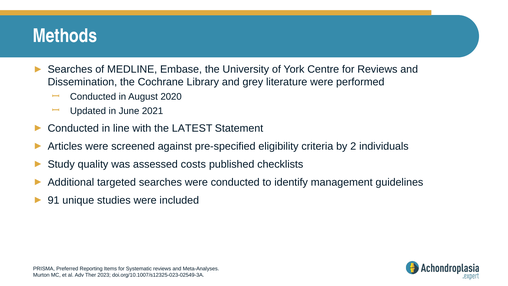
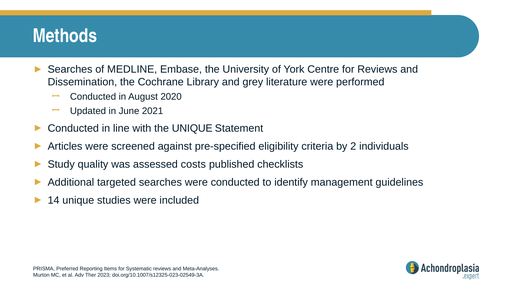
the LATEST: LATEST -> UNIQUE
91: 91 -> 14
